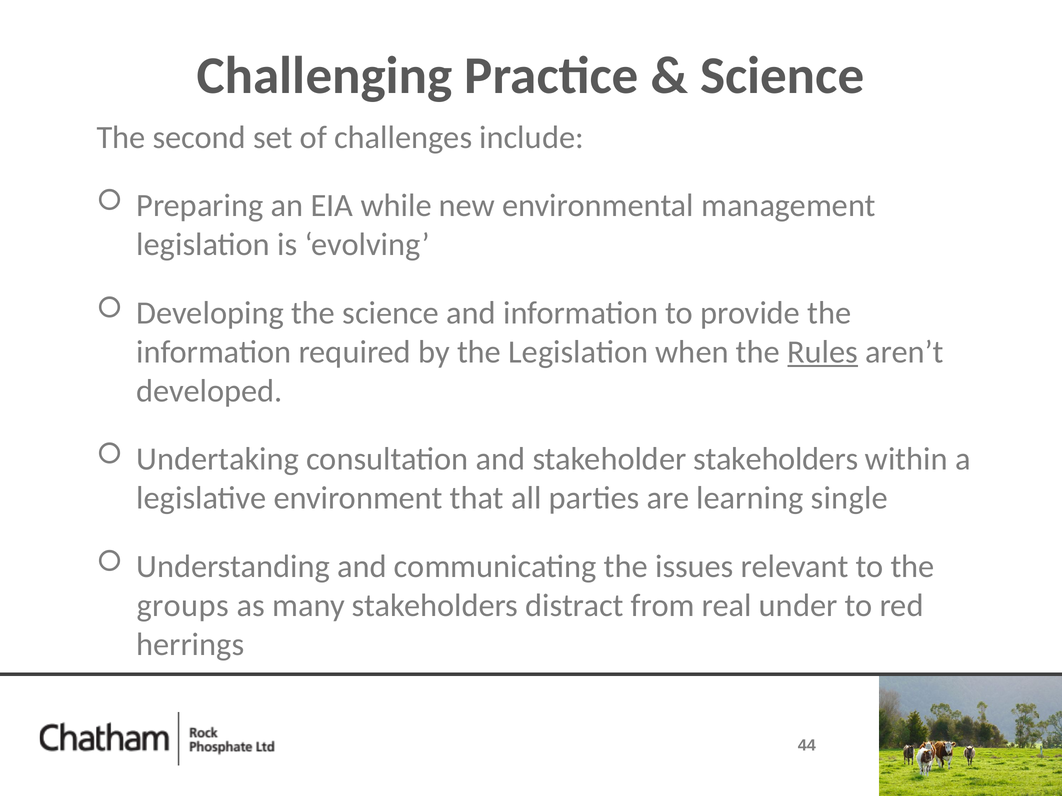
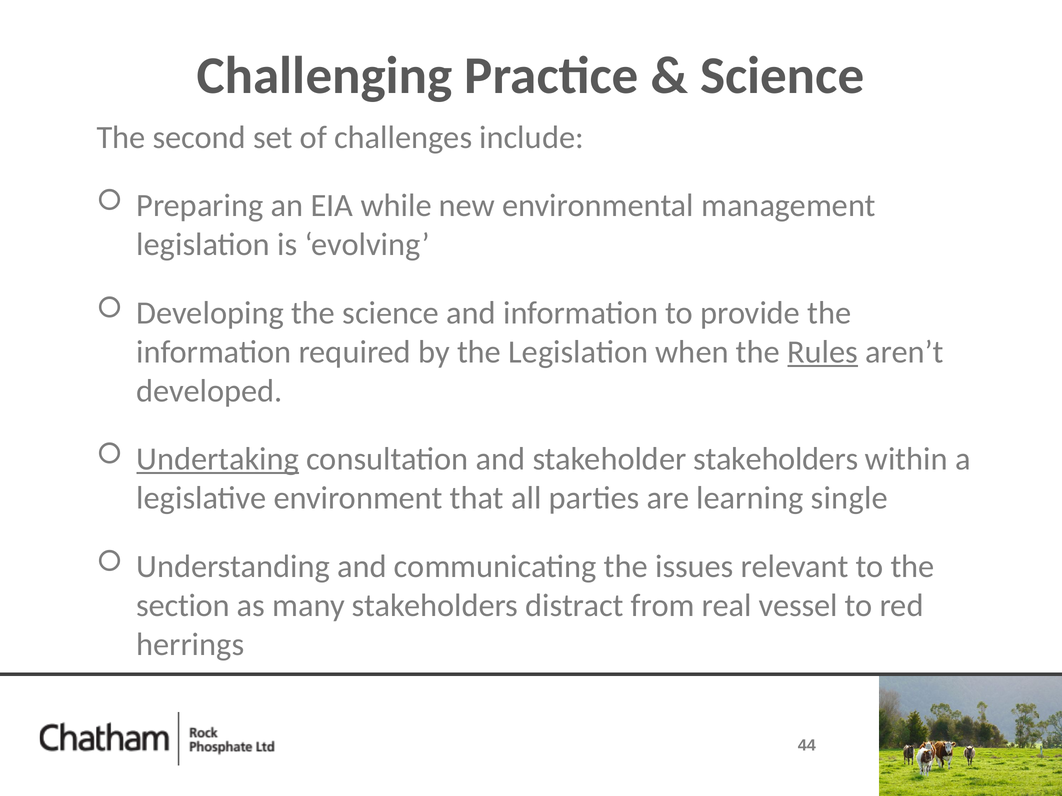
Undertaking underline: none -> present
groups: groups -> section
under: under -> vessel
